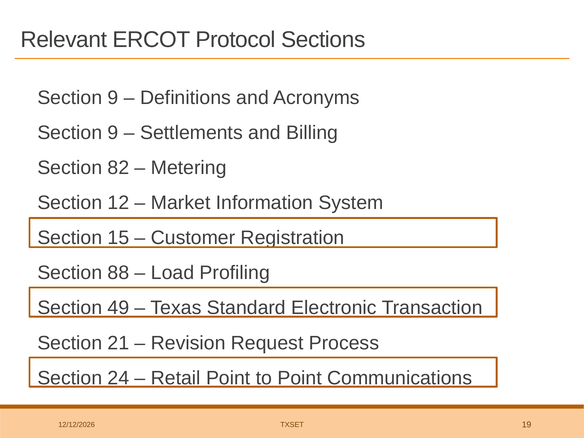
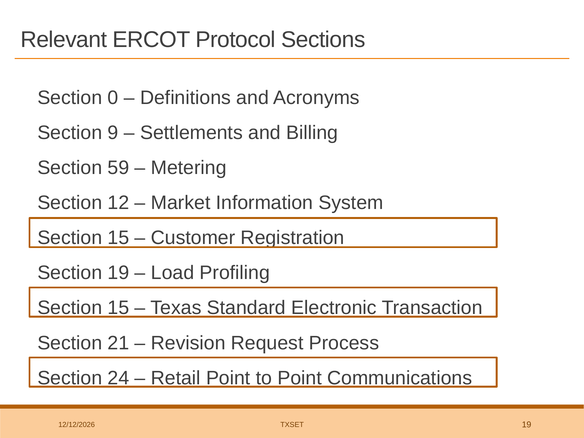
9 at (113, 98): 9 -> 0
82: 82 -> 59
Section 88: 88 -> 19
49 at (118, 308): 49 -> 15
